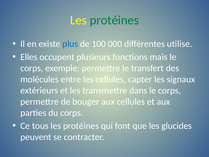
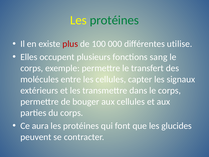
plus colour: blue -> red
mais: mais -> sang
tous: tous -> aura
